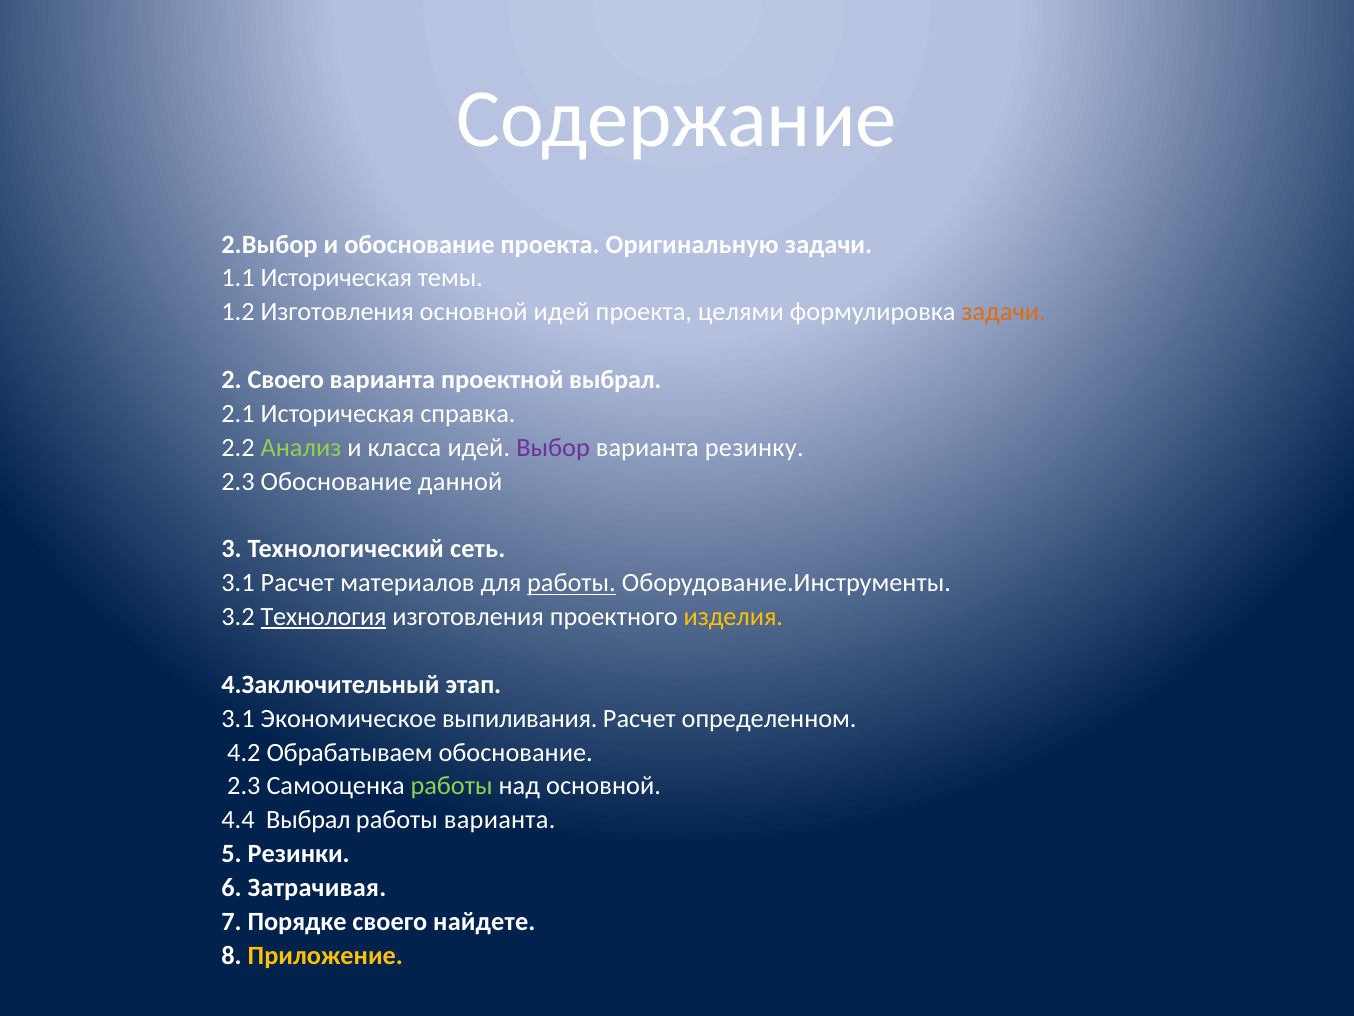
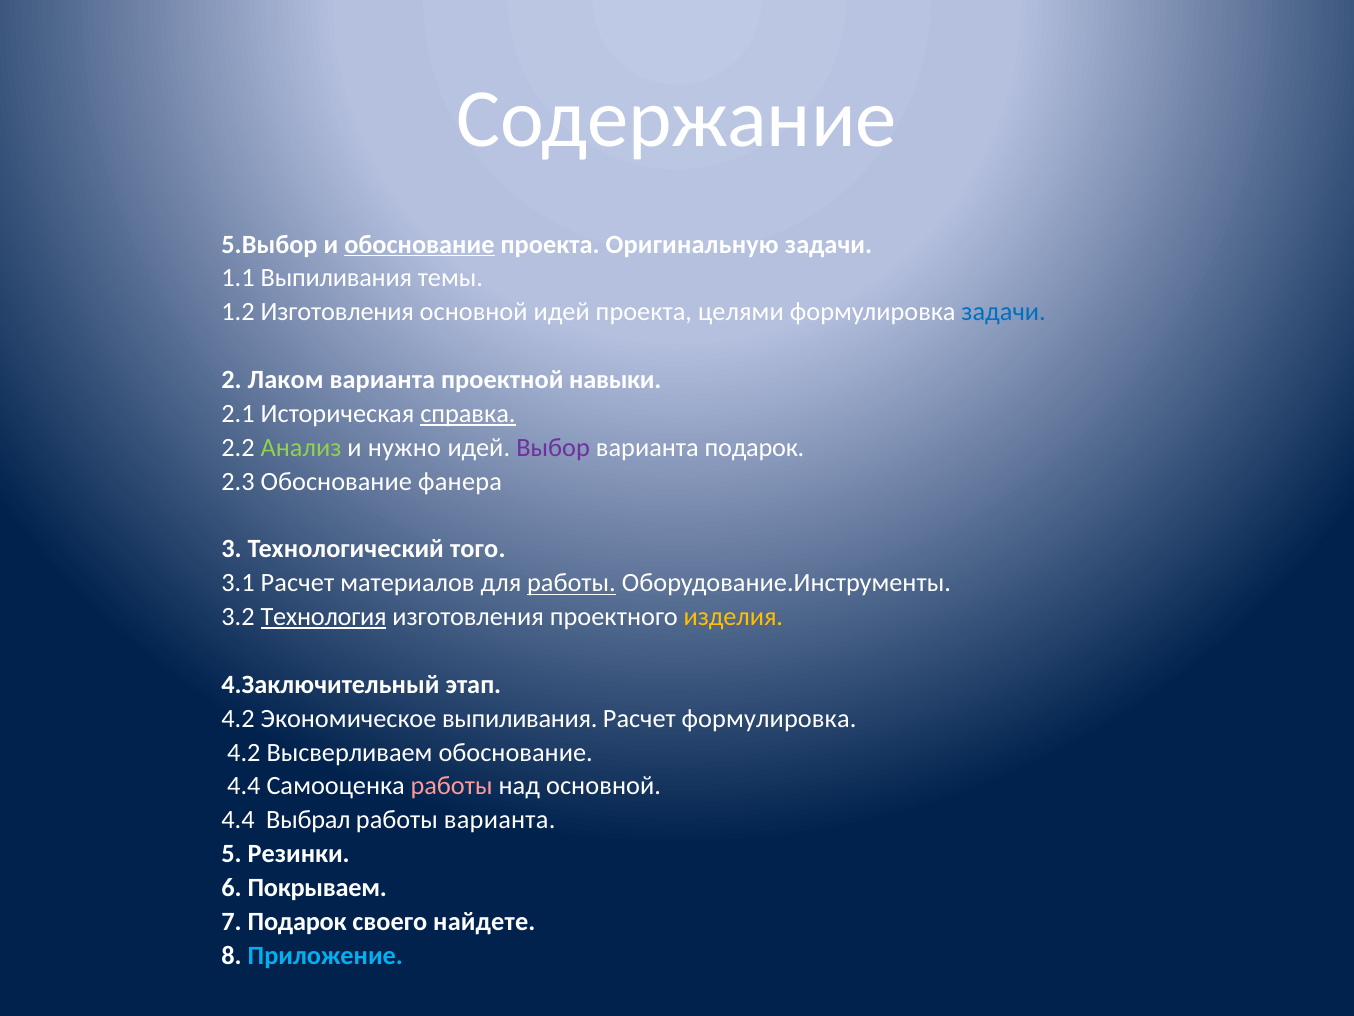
2.Выбор: 2.Выбор -> 5.Выбор
обоснование at (419, 244) underline: none -> present
1.1 Историческая: Историческая -> Выпиливания
задачи at (1004, 312) colour: orange -> blue
2 Своего: Своего -> Лаком
проектной выбрал: выбрал -> навыки
справка underline: none -> present
класса: класса -> нужно
варианта резинку: резинку -> подарок
данной: данной -> фанера
сеть: сеть -> того
3.1 at (238, 718): 3.1 -> 4.2
Расчет определенном: определенном -> формулировка
Обрабатываем: Обрабатываем -> Высверливаем
2.3 at (244, 786): 2.3 -> 4.4
работы at (452, 786) colour: light green -> pink
Затрачивая: Затрачивая -> Покрываем
7 Порядке: Порядке -> Подарок
Приложение colour: yellow -> light blue
